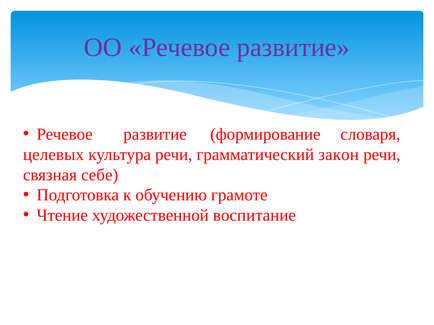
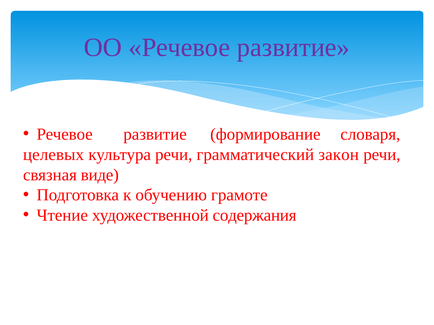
себе: себе -> виде
воспитание: воспитание -> содержания
